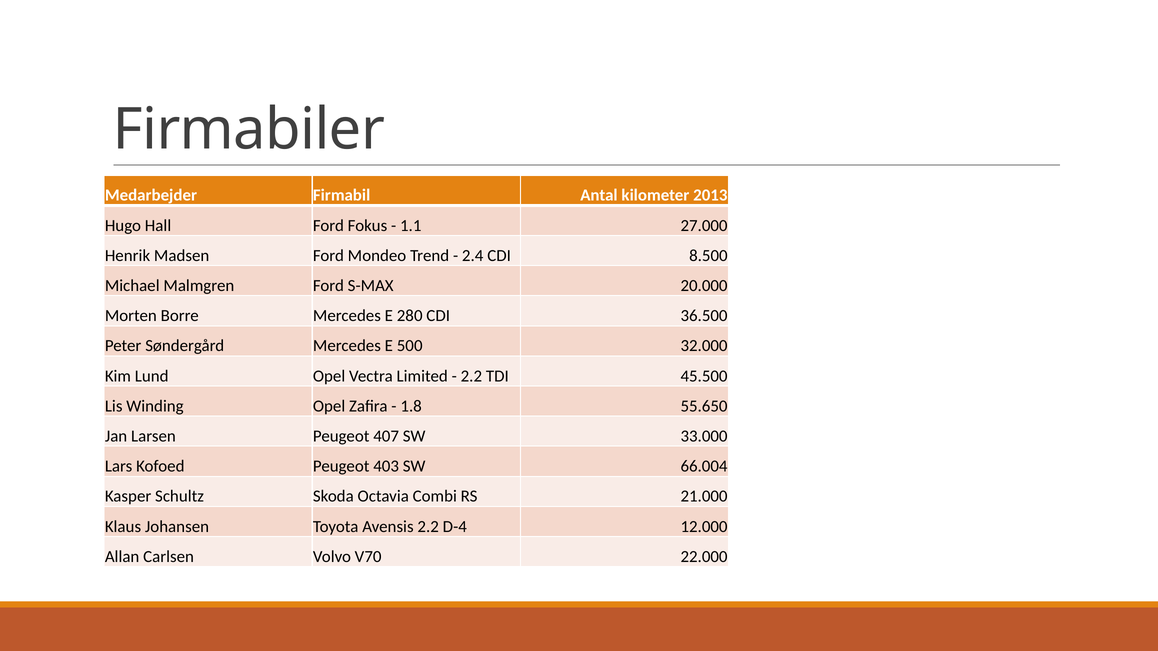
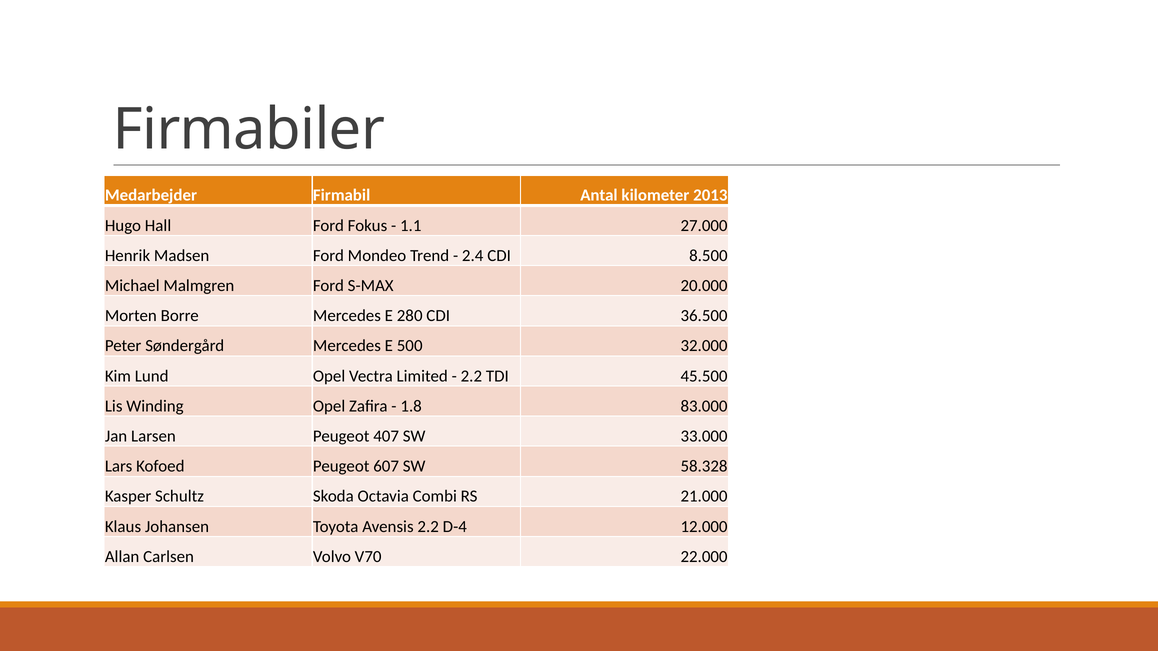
55.650: 55.650 -> 83.000
403: 403 -> 607
66.004: 66.004 -> 58.328
